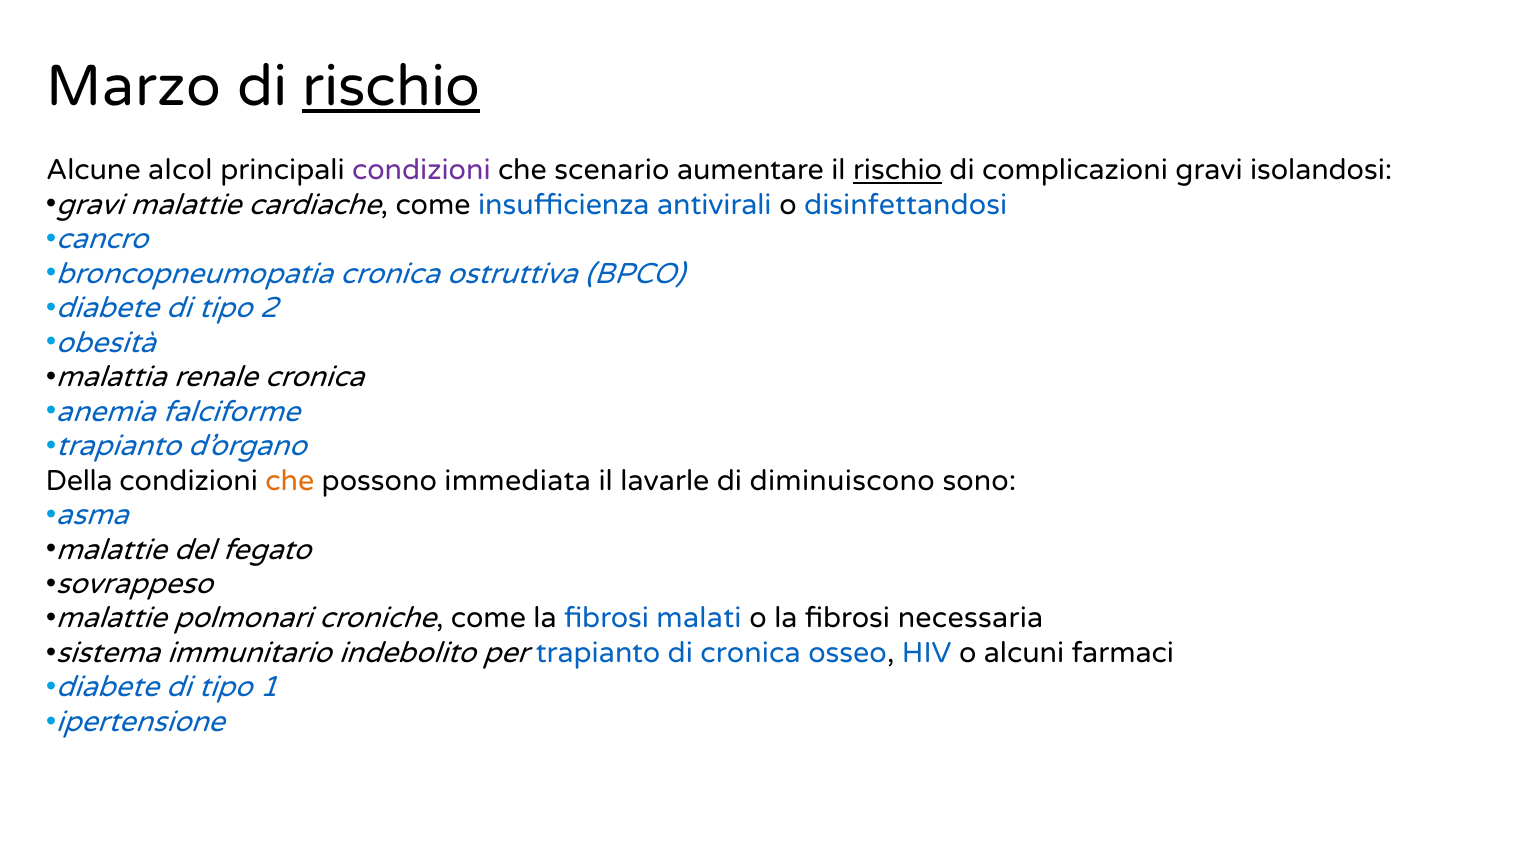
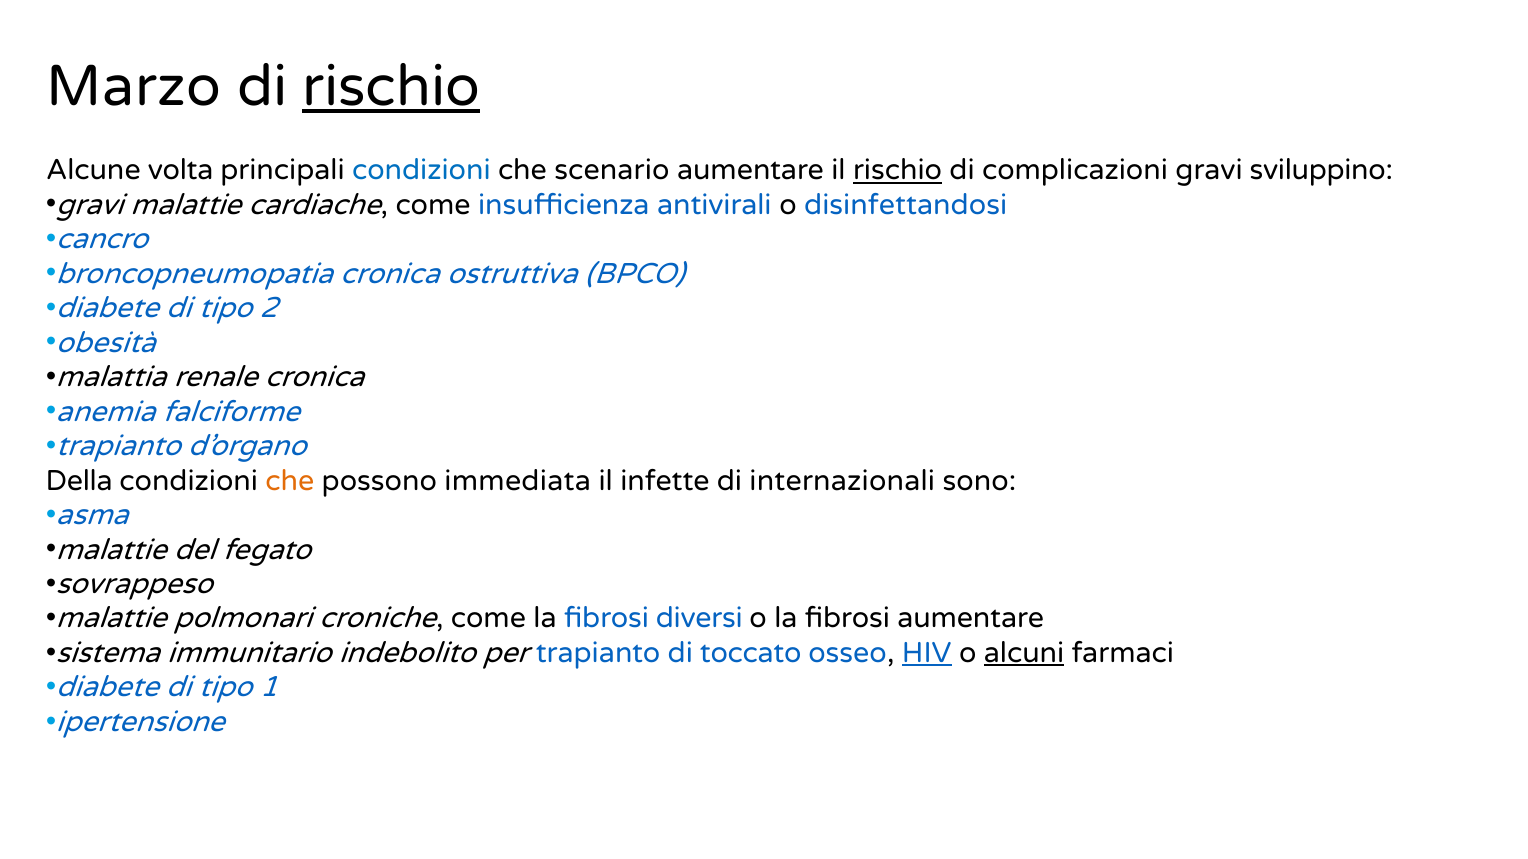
alcol: alcol -> volta
condizioni at (421, 170) colour: purple -> blue
isolandosi: isolandosi -> sviluppino
lavarle: lavarle -> infette
diminuiscono: diminuiscono -> internazionali
malati: malati -> diversi
fibrosi necessaria: necessaria -> aumentare
di cronica: cronica -> toccato
HIV underline: none -> present
alcuni underline: none -> present
